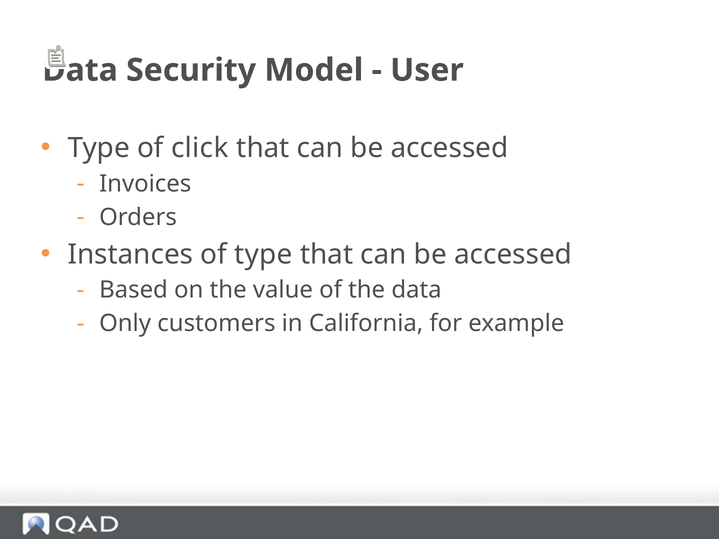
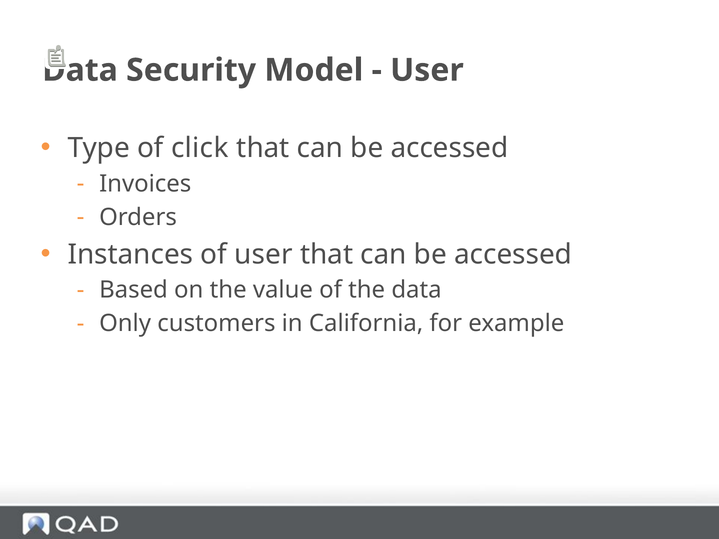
of type: type -> user
